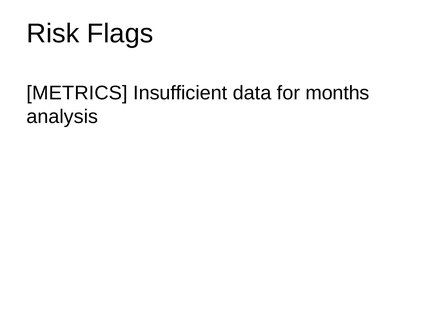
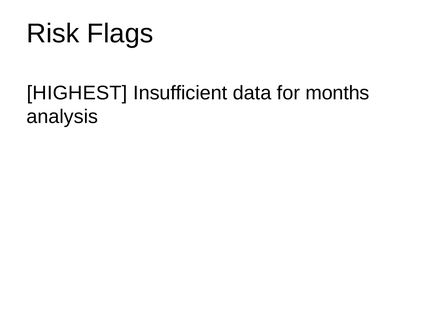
METRICS: METRICS -> HIGHEST
